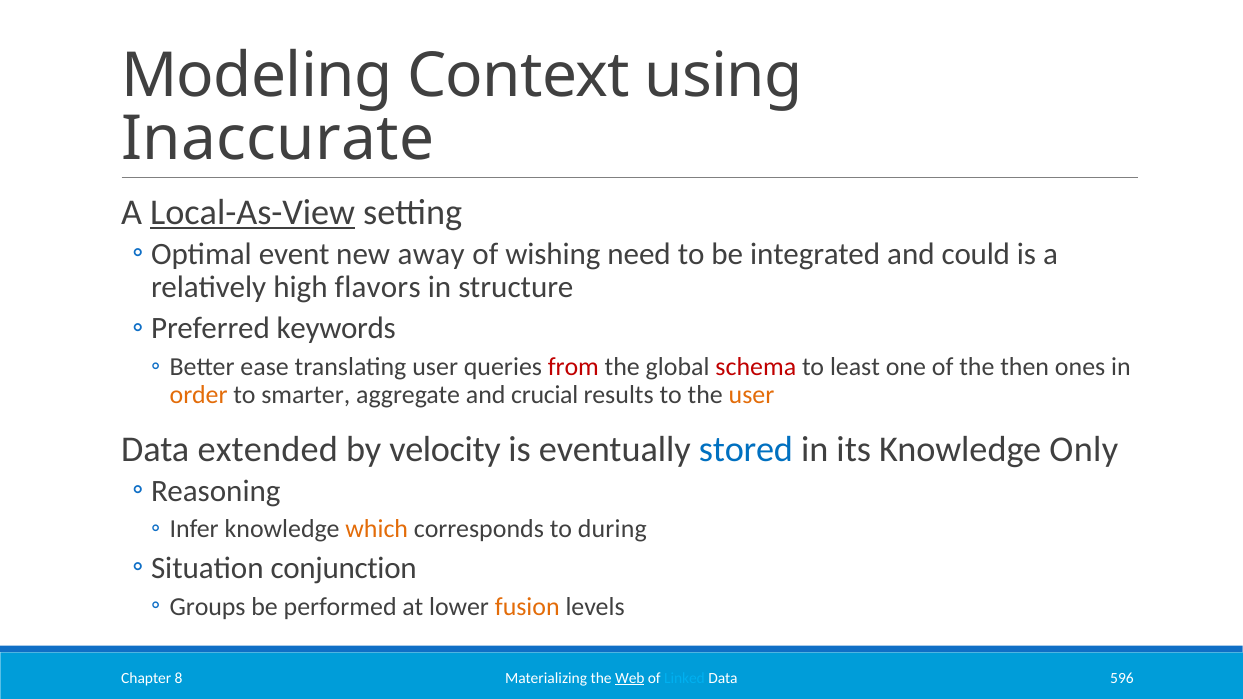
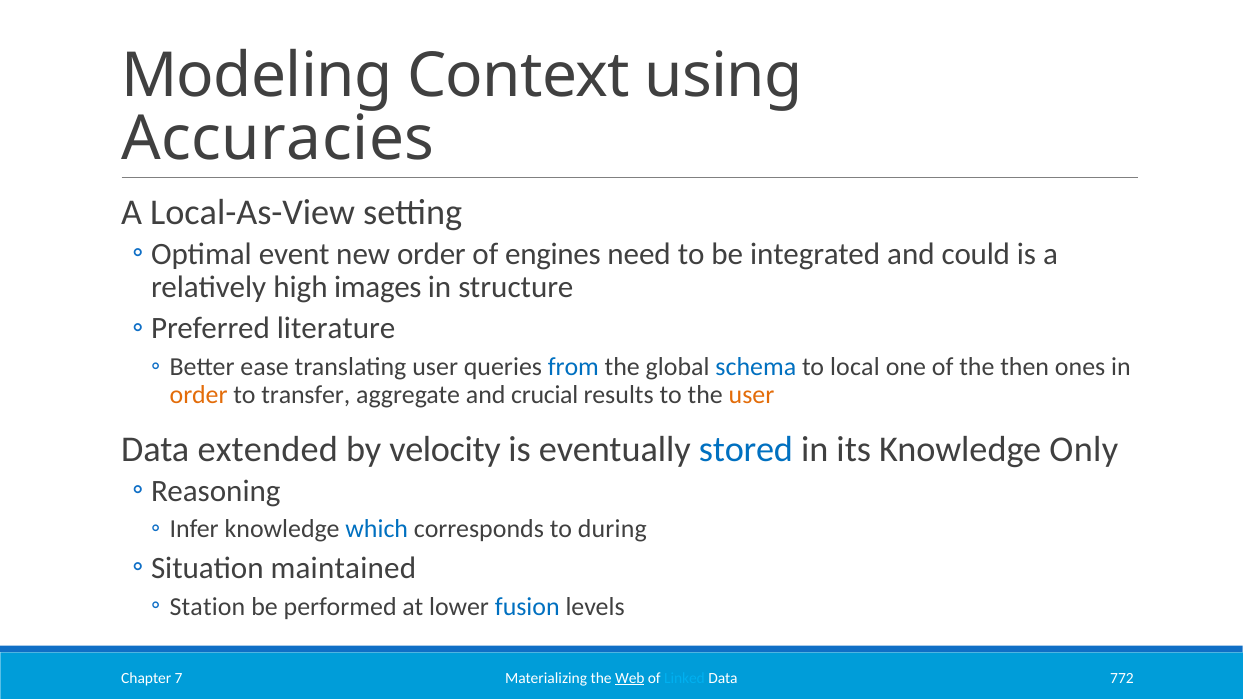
Inaccurate: Inaccurate -> Accuracies
Local-As-View underline: present -> none
new away: away -> order
wishing: wishing -> engines
flavors: flavors -> images
keywords: keywords -> literature
from colour: red -> blue
schema colour: red -> blue
least: least -> local
smarter: smarter -> transfer
which colour: orange -> blue
conjunction: conjunction -> maintained
Groups: Groups -> Station
fusion colour: orange -> blue
596: 596 -> 772
8: 8 -> 7
